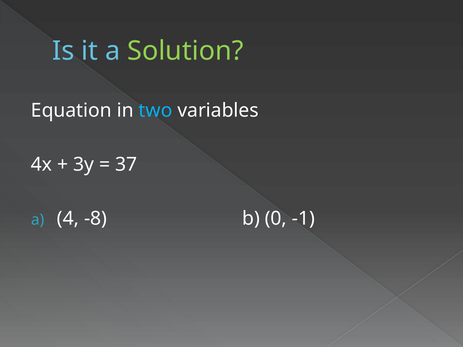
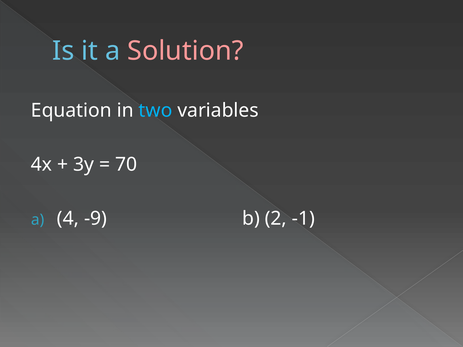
Solution colour: light green -> pink
37: 37 -> 70
-8: -8 -> -9
0: 0 -> 2
